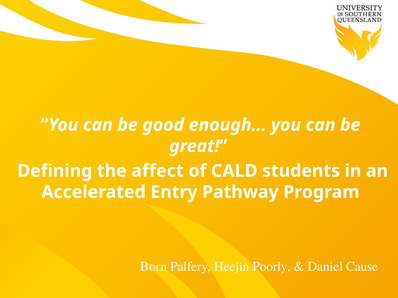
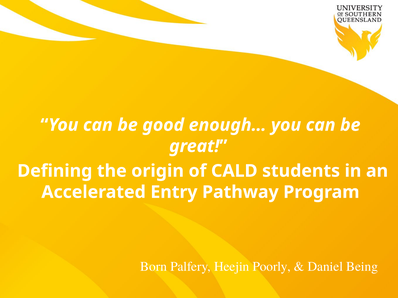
affect: affect -> origin
Cause: Cause -> Being
